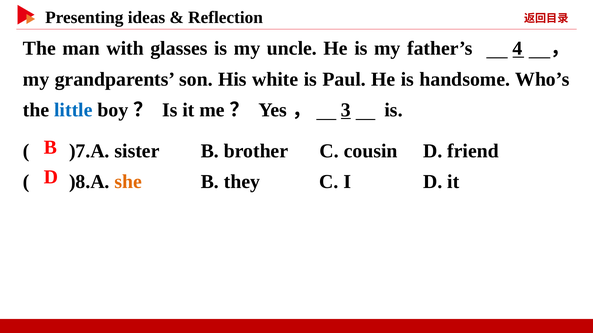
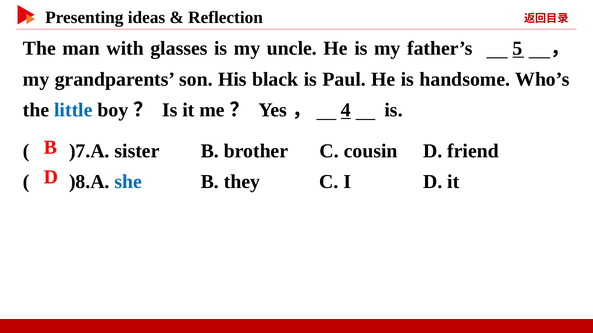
4: 4 -> 5
white: white -> black
3: 3 -> 4
she colour: orange -> blue
